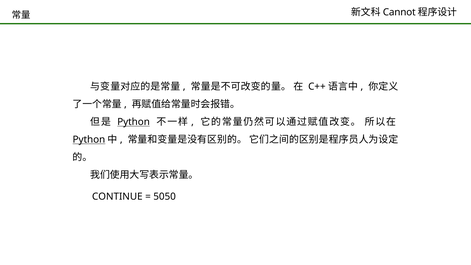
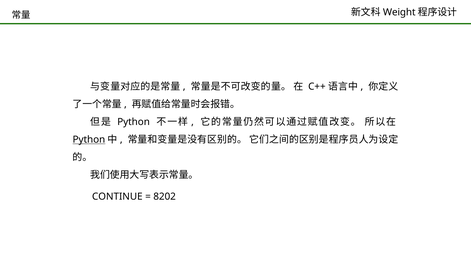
Cannot: Cannot -> Weight
Python at (134, 122) underline: present -> none
5050: 5050 -> 8202
